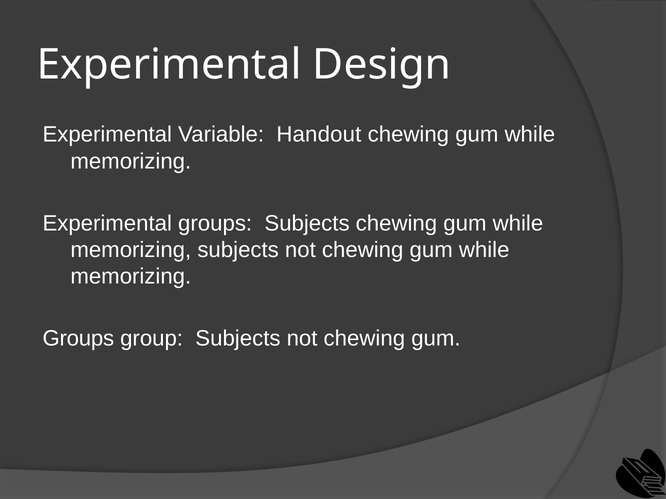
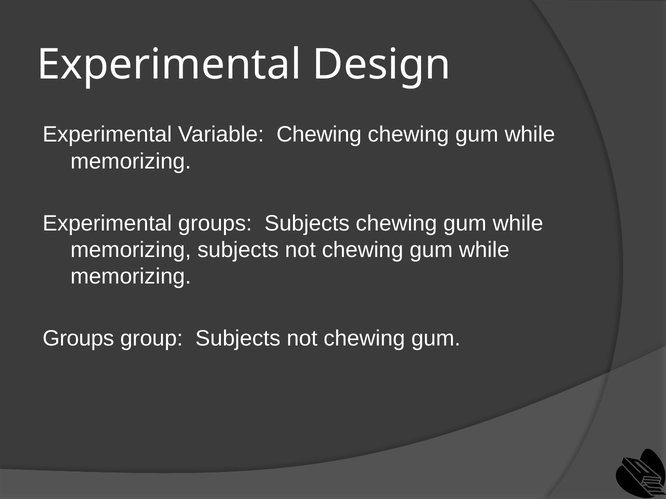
Variable Handout: Handout -> Chewing
